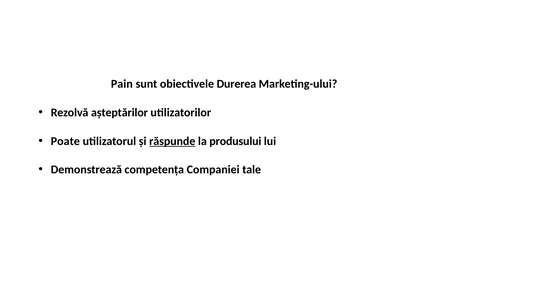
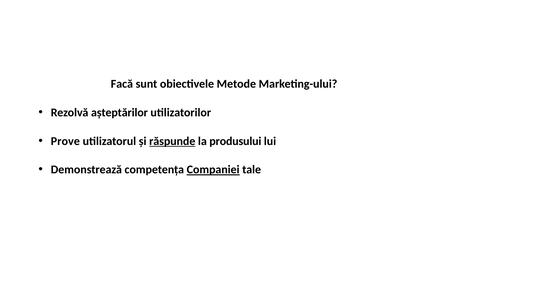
Pain: Pain -> Facă
Durerea: Durerea -> Metode
Poate: Poate -> Prove
Companiei underline: none -> present
